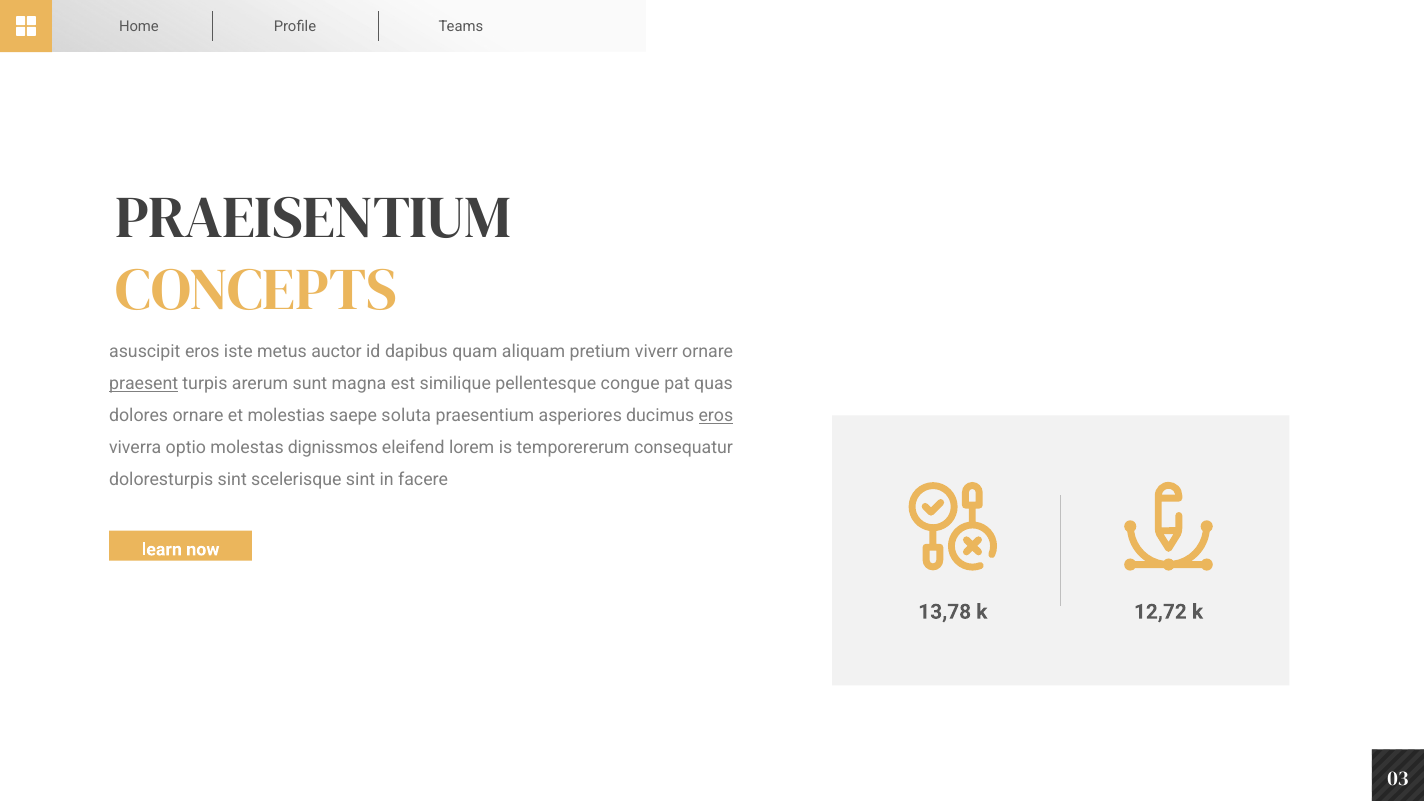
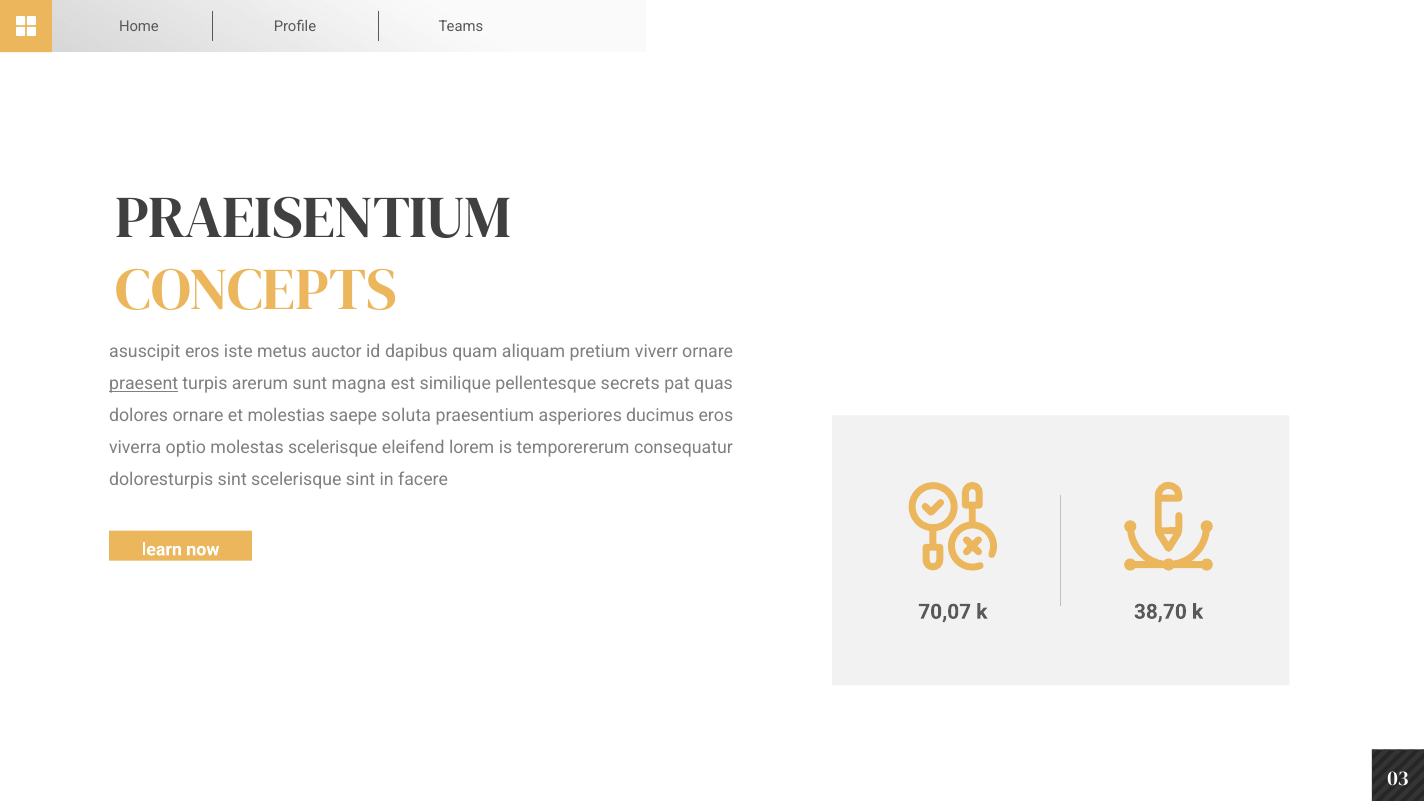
congue: congue -> secrets
eros at (716, 416) underline: present -> none
molestas dignissmos: dignissmos -> scelerisque
13,78: 13,78 -> 70,07
12,72: 12,72 -> 38,70
